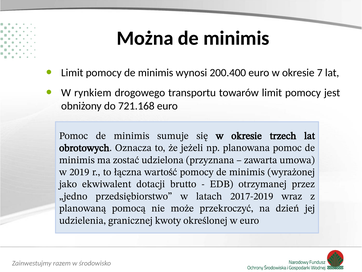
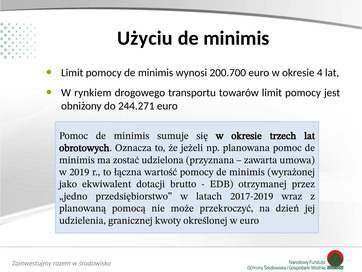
Można: Można -> Użyciu
200.400: 200.400 -> 200.700
7: 7 -> 4
721.168: 721.168 -> 244.271
